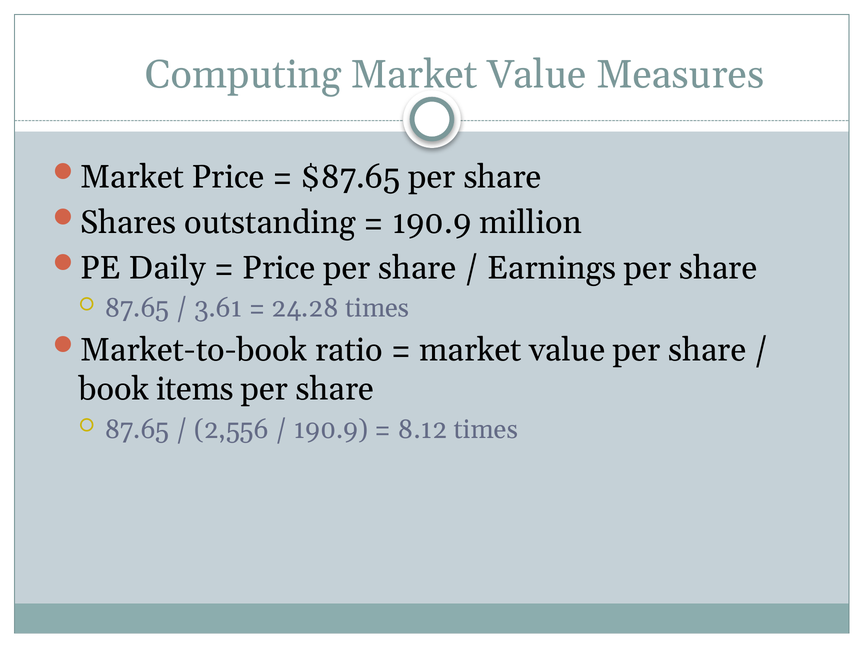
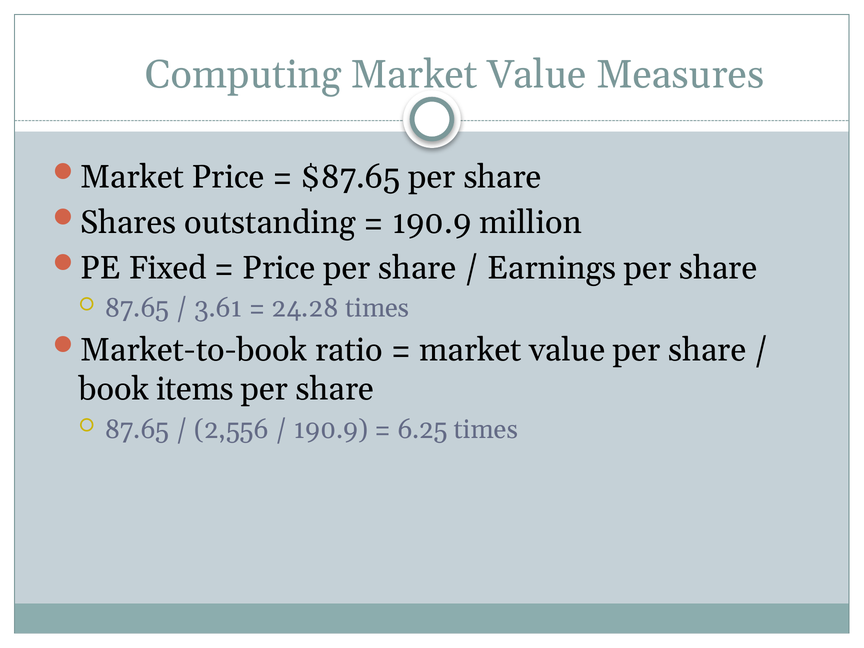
Daily: Daily -> Fixed
8.12: 8.12 -> 6.25
